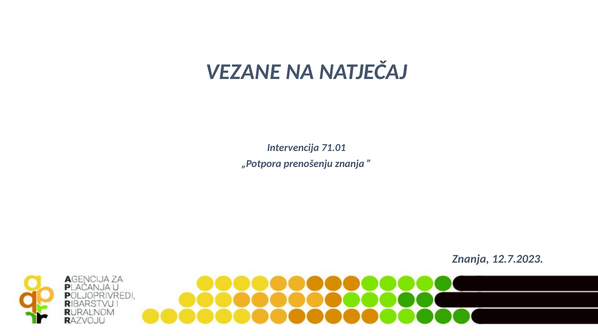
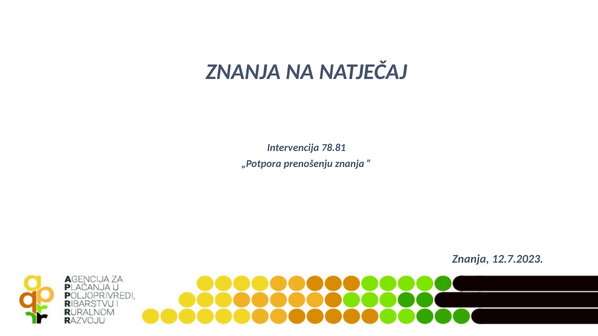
VEZANE at (243, 72): VEZANE -> ZNANJA
71.01: 71.01 -> 78.81
